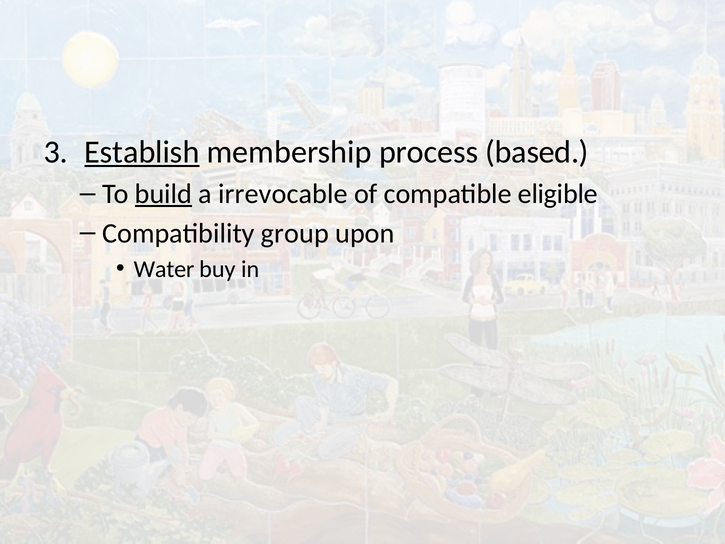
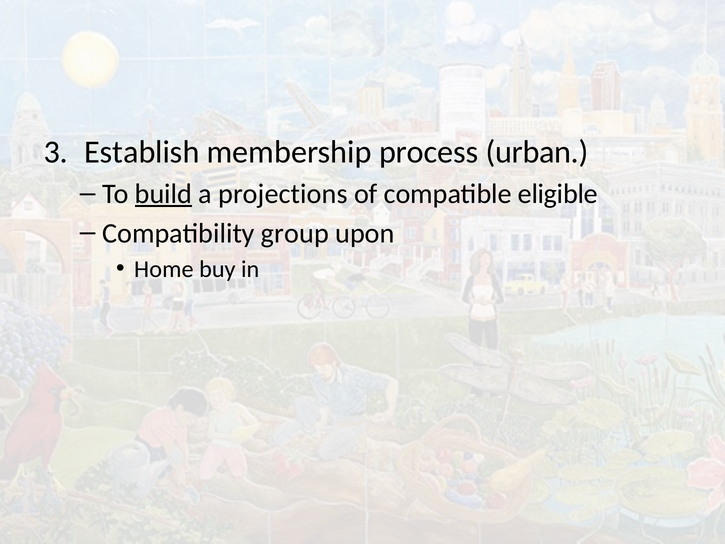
Establish underline: present -> none
based: based -> urban
irrevocable: irrevocable -> projections
Water: Water -> Home
